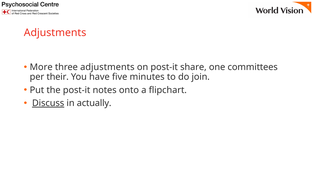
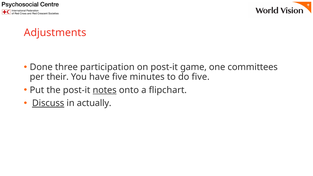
More: More -> Done
three adjustments: adjustments -> participation
share: share -> game
do join: join -> five
notes underline: none -> present
